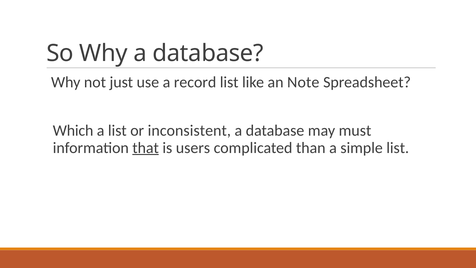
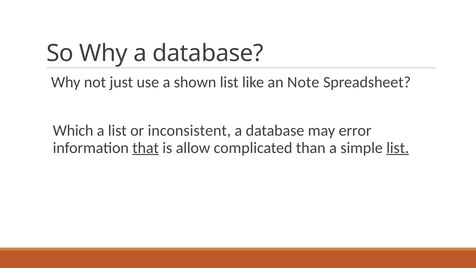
record: record -> shown
must: must -> error
users: users -> allow
list at (398, 148) underline: none -> present
